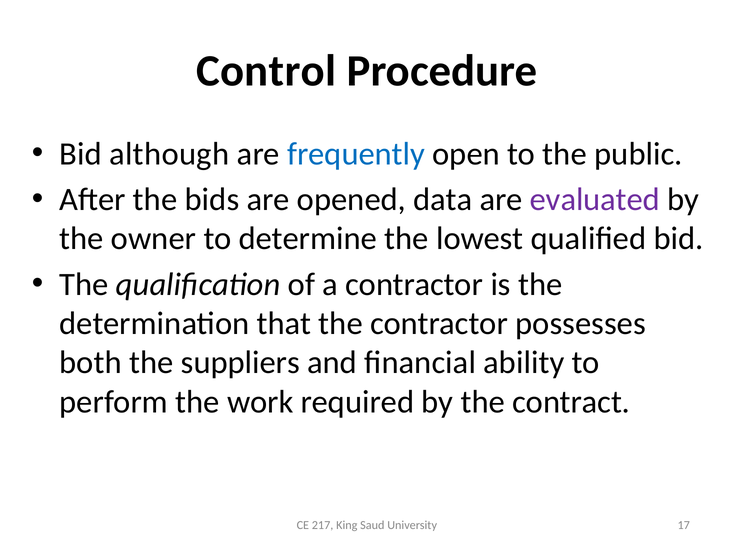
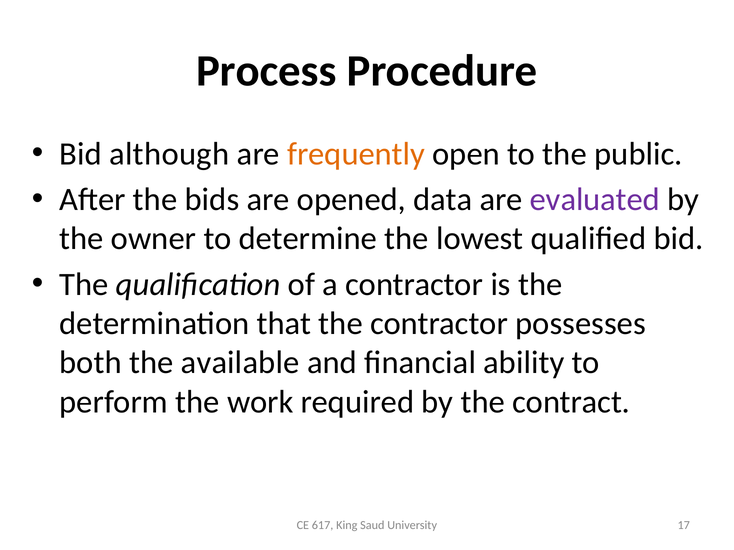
Control: Control -> Process
frequently colour: blue -> orange
suppliers: suppliers -> available
217: 217 -> 617
